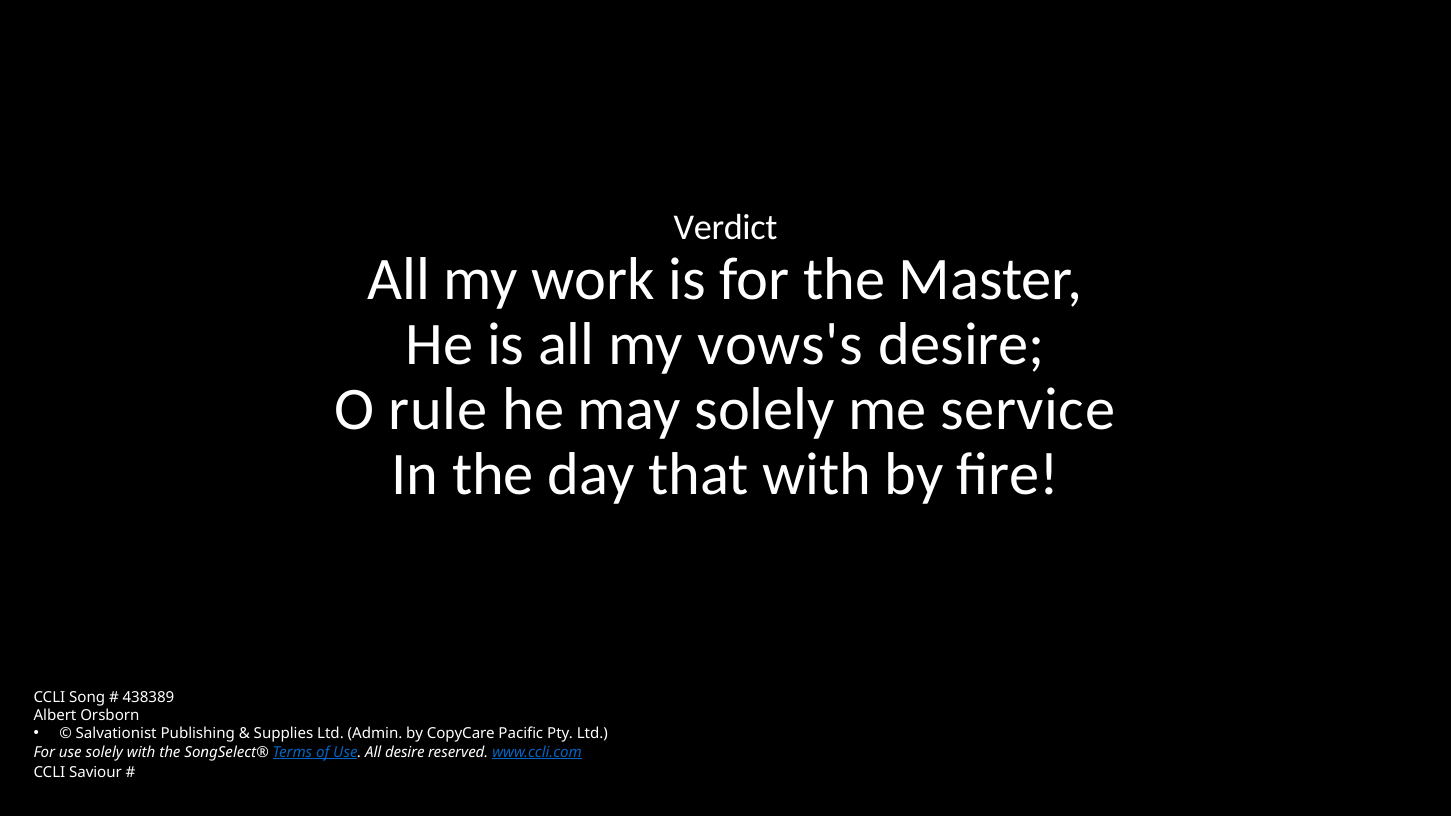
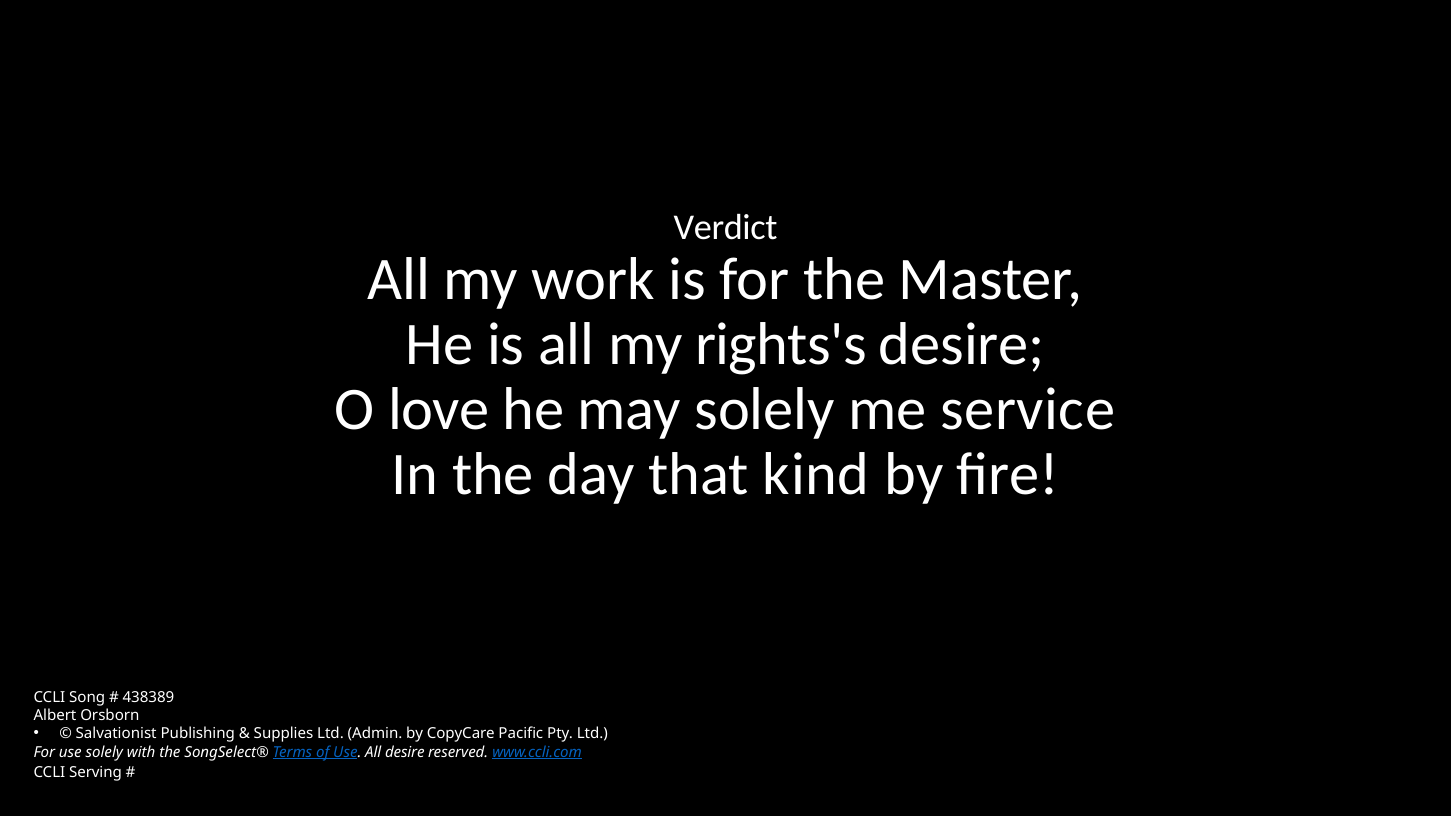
vows's: vows's -> rights's
rule: rule -> love
that with: with -> kind
Saviour: Saviour -> Serving
